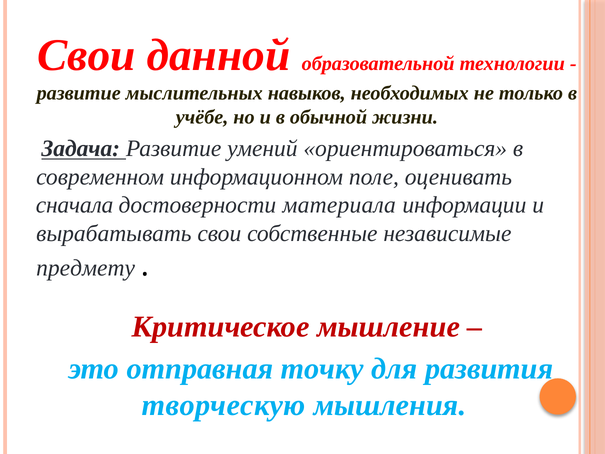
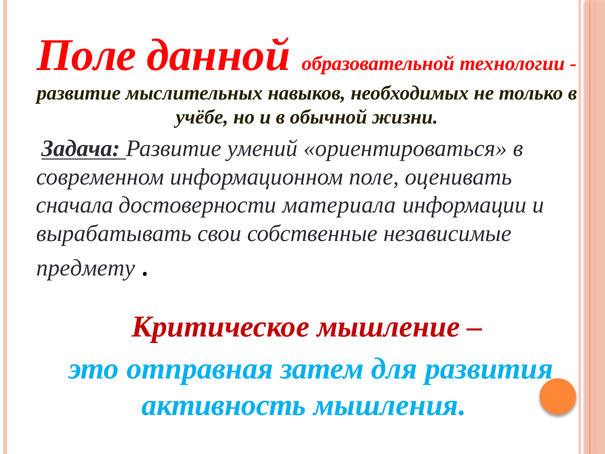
Свои at (86, 55): Свои -> Поле
точку: точку -> затем
творческую: творческую -> активность
